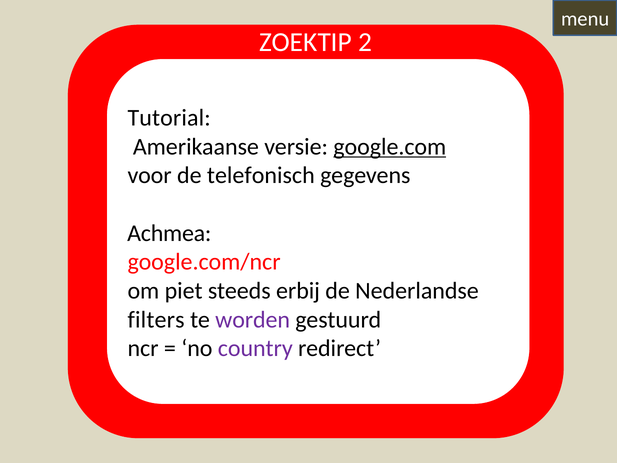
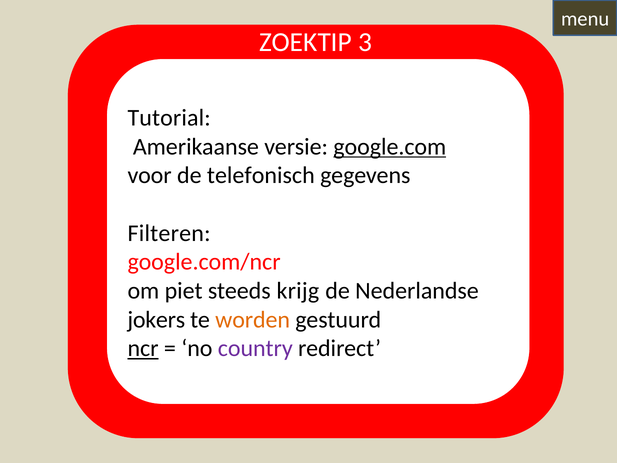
2: 2 -> 3
Achmea: Achmea -> Filteren
erbij: erbij -> krijg
filters: filters -> jokers
worden colour: purple -> orange
ncr underline: none -> present
